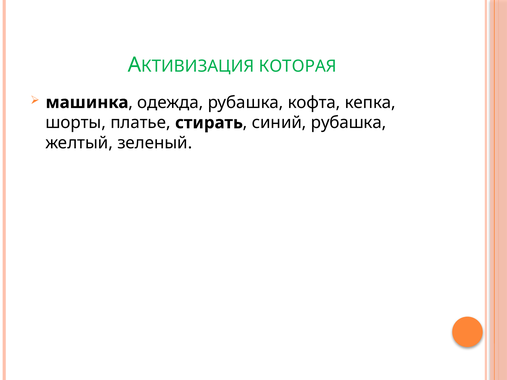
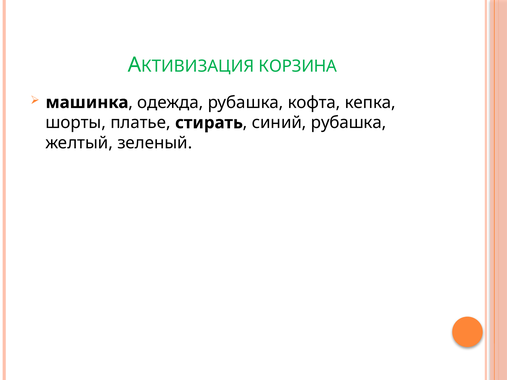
КОТОРАЯ: КОТОРАЯ -> КОРЗИНА
